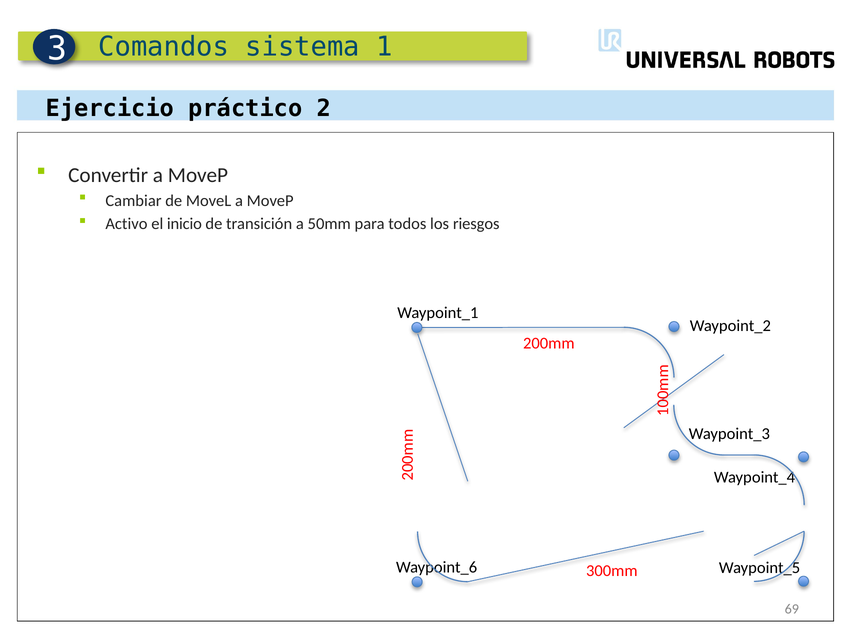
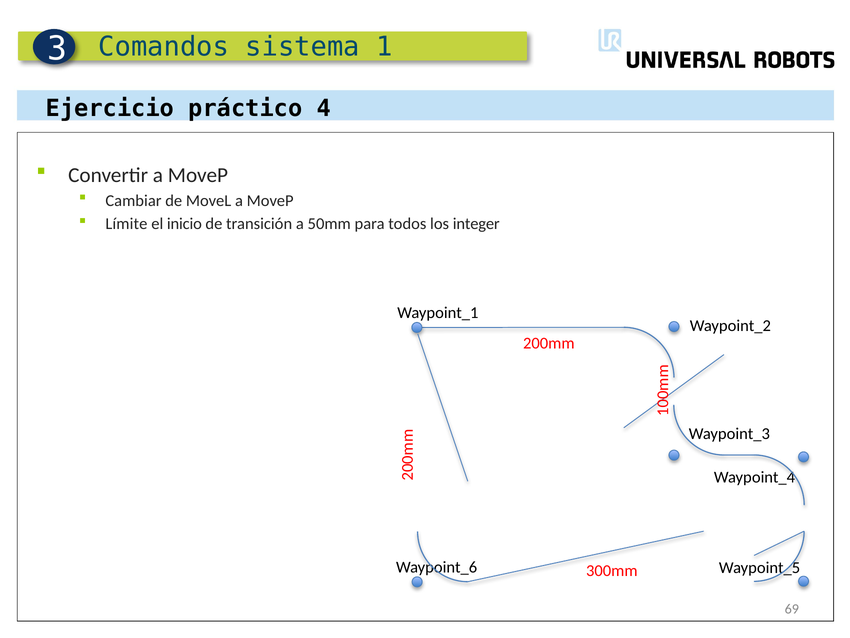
práctico 2: 2 -> 4
Activo: Activo -> Límite
riesgos: riesgos -> integer
